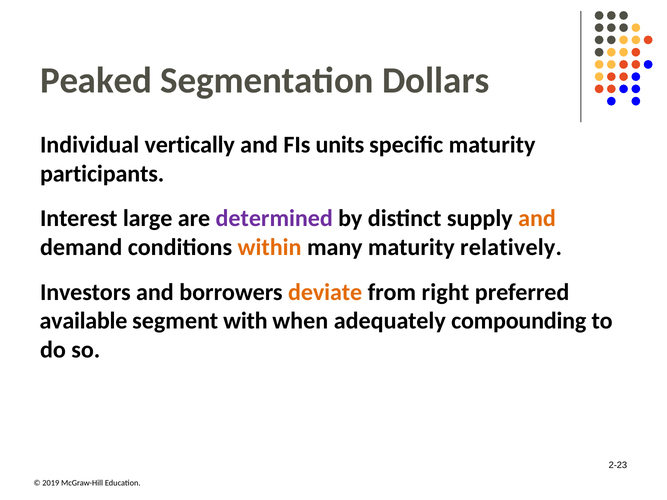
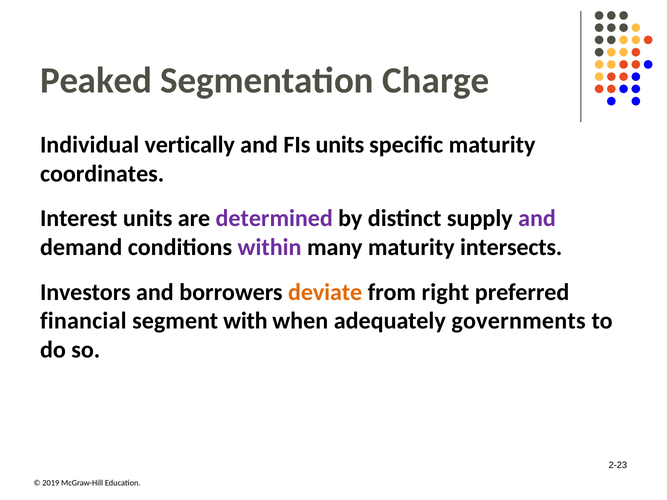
Dollars: Dollars -> Charge
participants: participants -> coordinates
Interest large: large -> units
and at (537, 219) colour: orange -> purple
within colour: orange -> purple
relatively: relatively -> intersects
available: available -> financial
compounding: compounding -> governments
